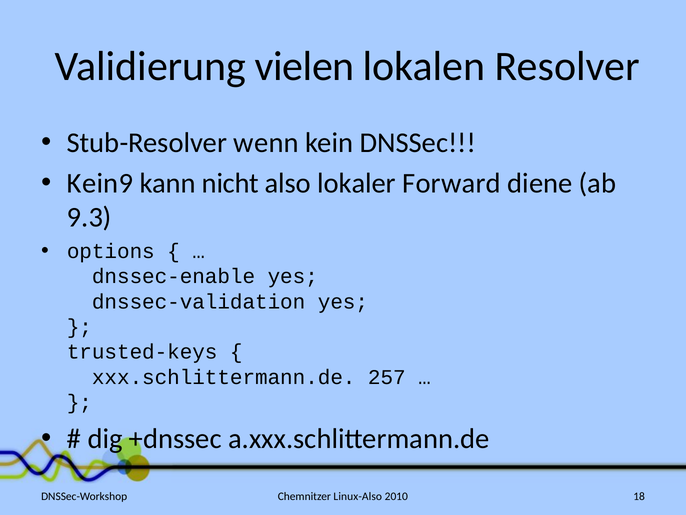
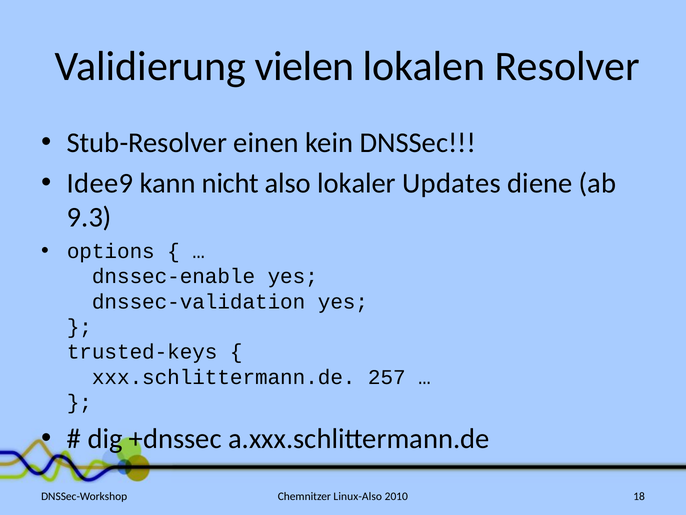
wenn: wenn -> einen
Kein9: Kein9 -> Idee9
Forward: Forward -> Updates
